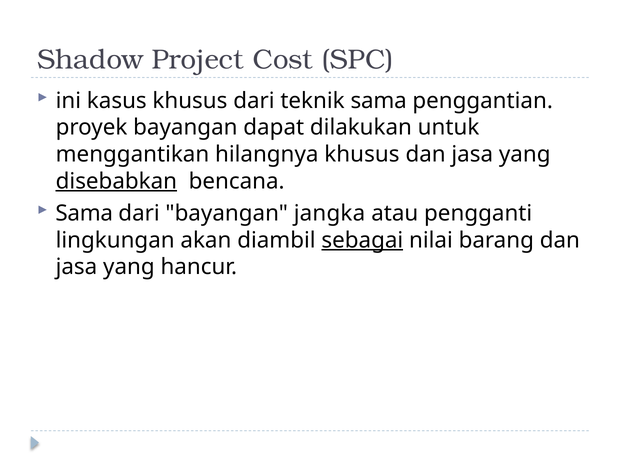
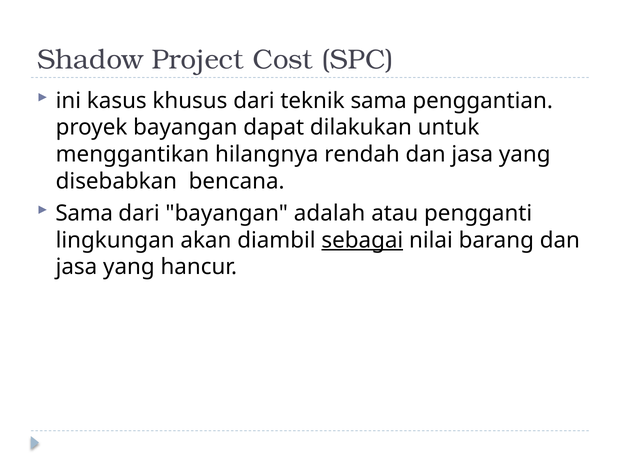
hilangnya khusus: khusus -> rendah
disebabkan underline: present -> none
jangka: jangka -> adalah
